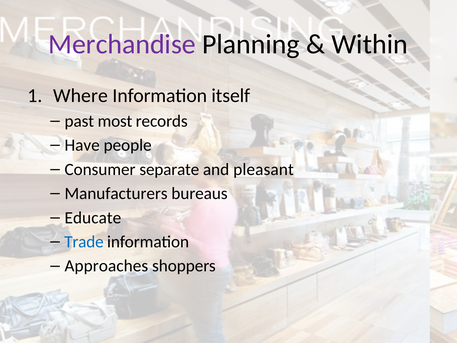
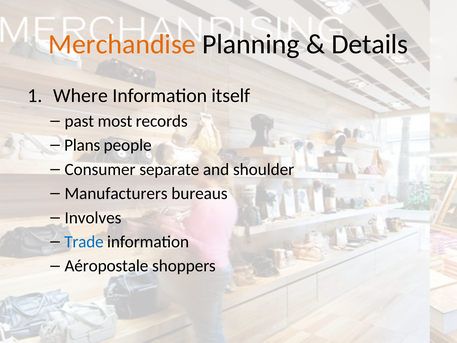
Merchandise colour: purple -> orange
Within: Within -> Details
Have: Have -> Plans
pleasant: pleasant -> shoulder
Educate: Educate -> Involves
Approaches: Approaches -> Aéropostale
